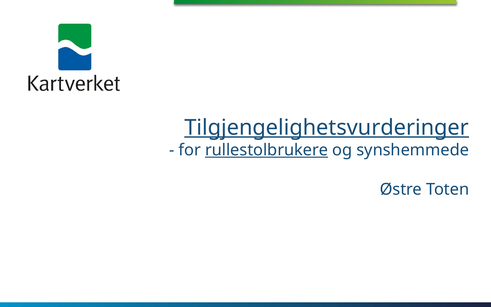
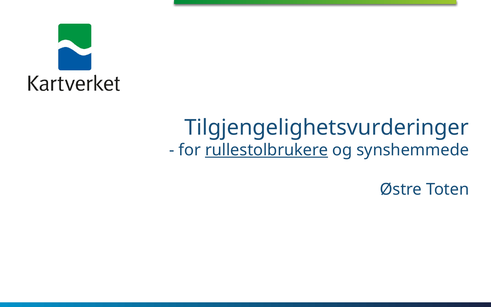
Tilgjengelighetsvurderinger underline: present -> none
